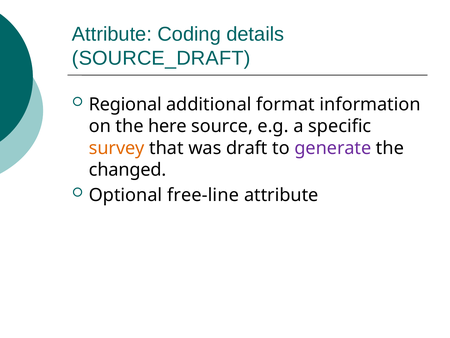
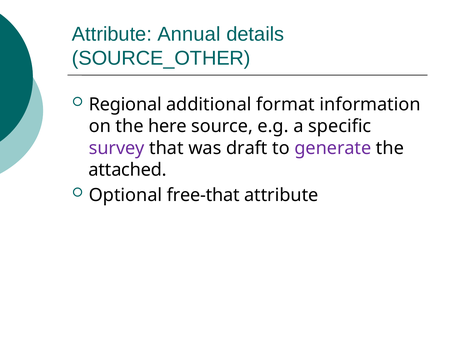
Coding: Coding -> Annual
SOURCE_DRAFT: SOURCE_DRAFT -> SOURCE_OTHER
survey colour: orange -> purple
changed: changed -> attached
free-line: free-line -> free-that
